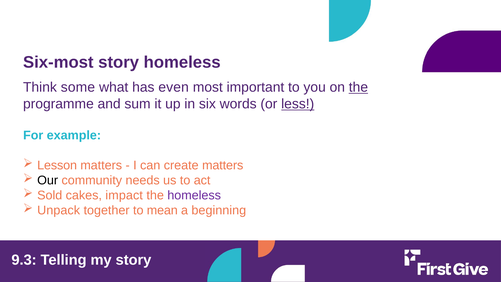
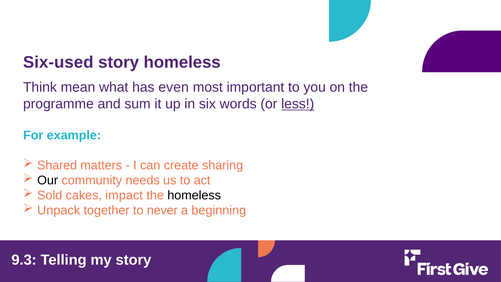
Six-most: Six-most -> Six-used
some: some -> mean
the at (358, 87) underline: present -> none
Lesson: Lesson -> Shared
create matters: matters -> sharing
homeless at (194, 195) colour: purple -> black
mean: mean -> never
